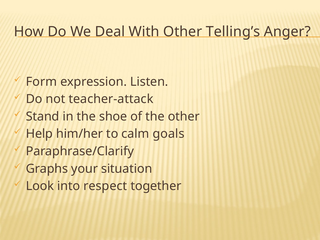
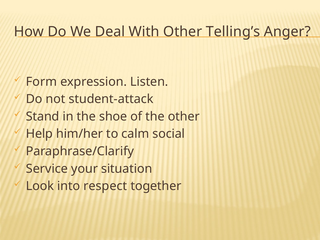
teacher-attack: teacher-attack -> student-attack
goals: goals -> social
Graphs: Graphs -> Service
